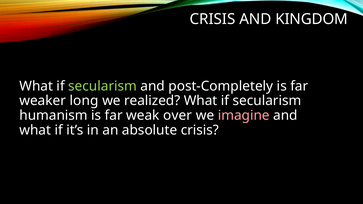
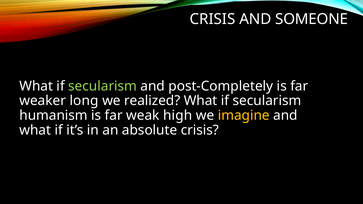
KINGDOM: KINGDOM -> SOMEONE
over: over -> high
imagine colour: pink -> yellow
